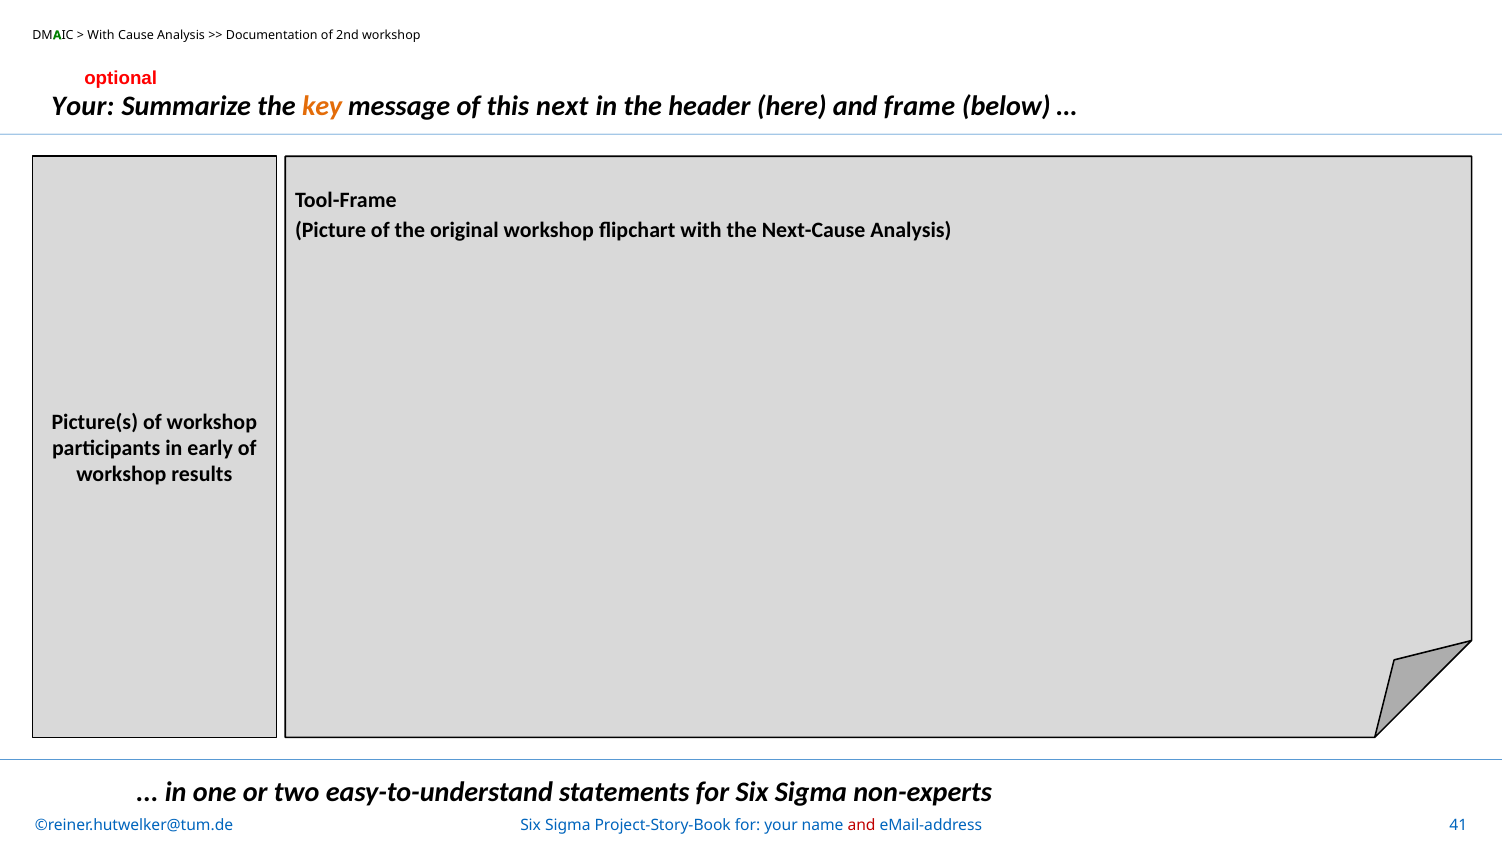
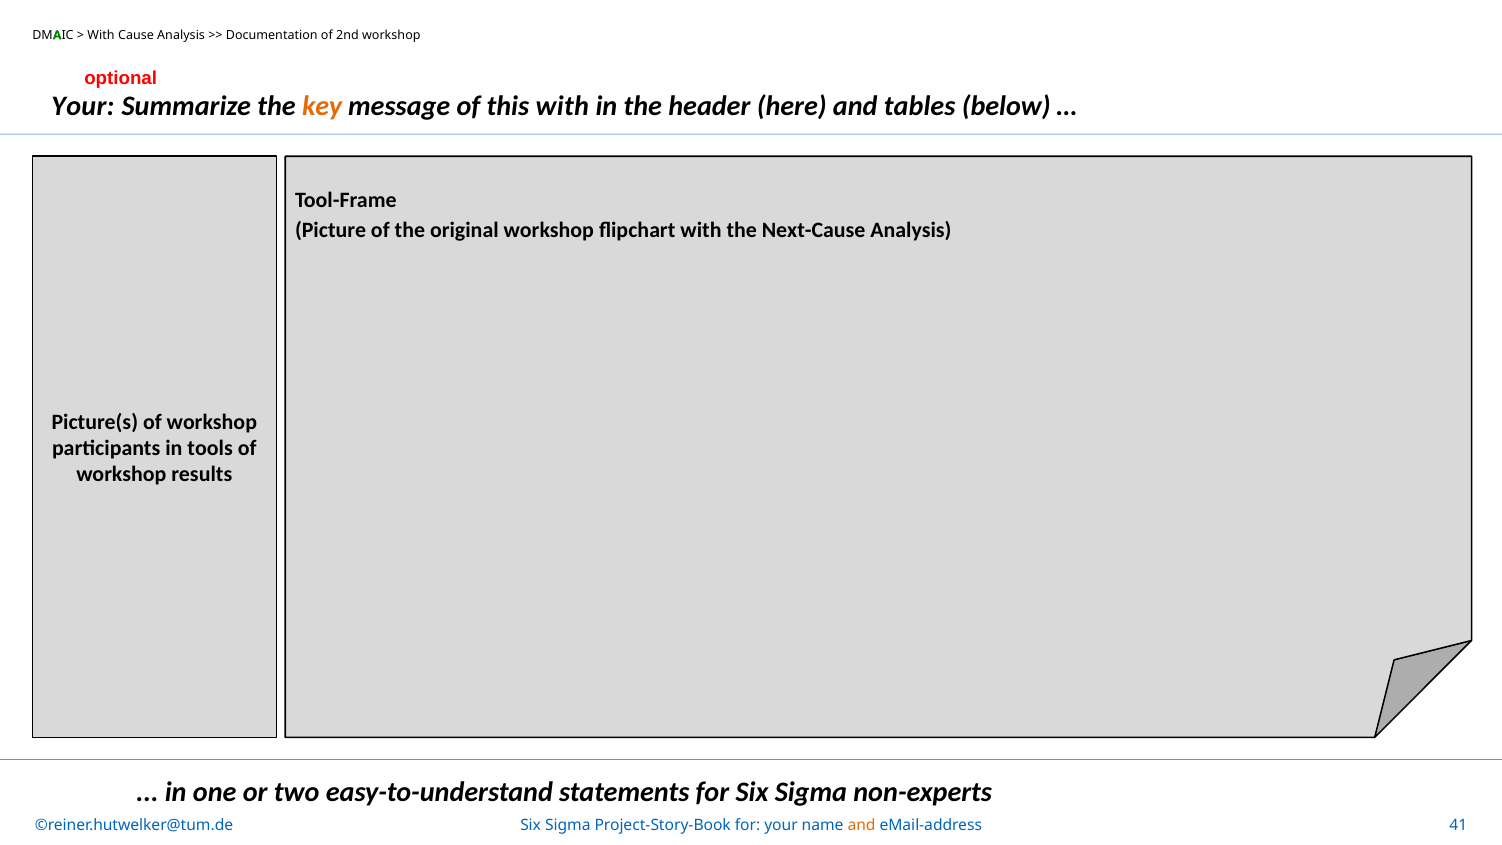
this next: next -> with
frame: frame -> tables
early: early -> tools
and at (862, 825) colour: red -> orange
